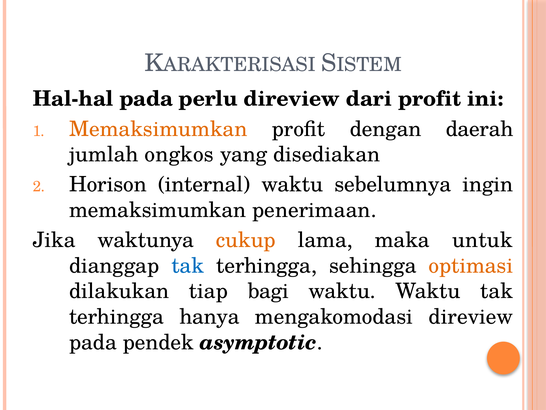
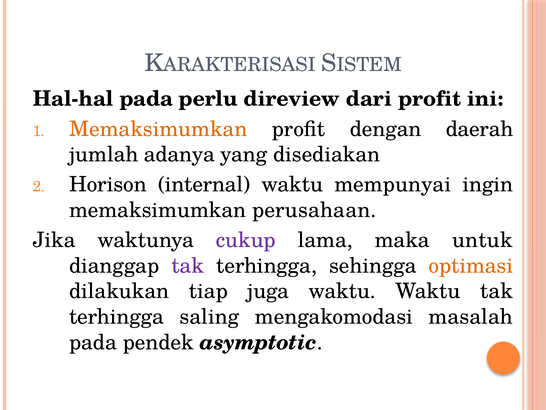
ongkos: ongkos -> adanya
sebelumnya: sebelumnya -> mempunyai
penerimaan: penerimaan -> perusahaan
cukup colour: orange -> purple
tak at (188, 265) colour: blue -> purple
bagi: bagi -> juga
hanya: hanya -> saling
mengakomodasi direview: direview -> masalah
